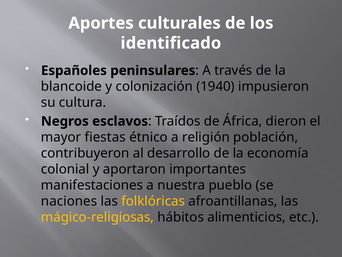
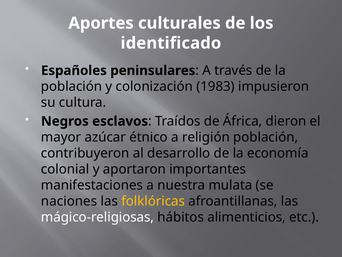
blancoide at (71, 86): blancoide -> población
1940: 1940 -> 1983
fiestas: fiestas -> azúcar
pueblo: pueblo -> mulata
mágico-religiosas colour: yellow -> white
